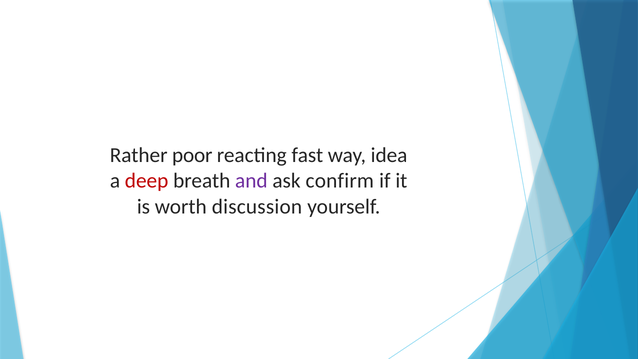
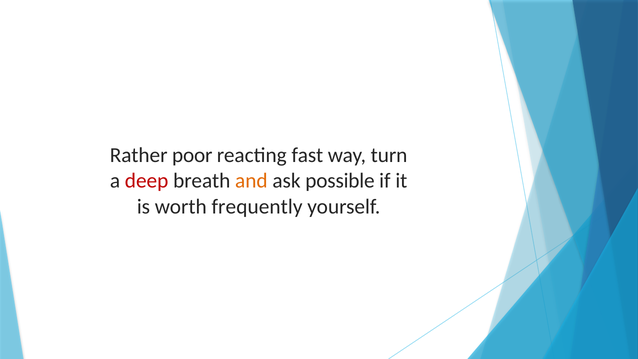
idea: idea -> turn
and colour: purple -> orange
confirm: confirm -> possible
discussion: discussion -> frequently
